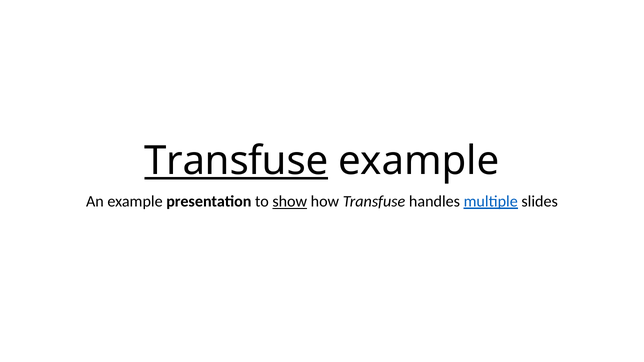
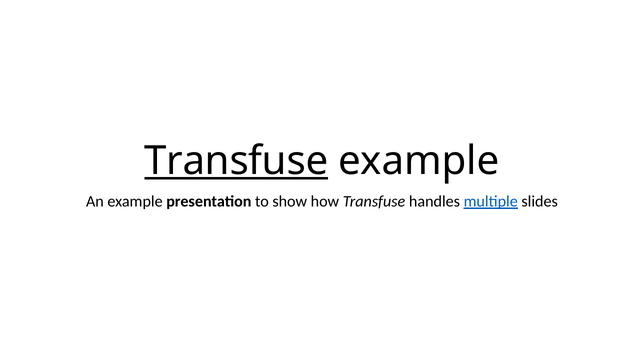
show underline: present -> none
